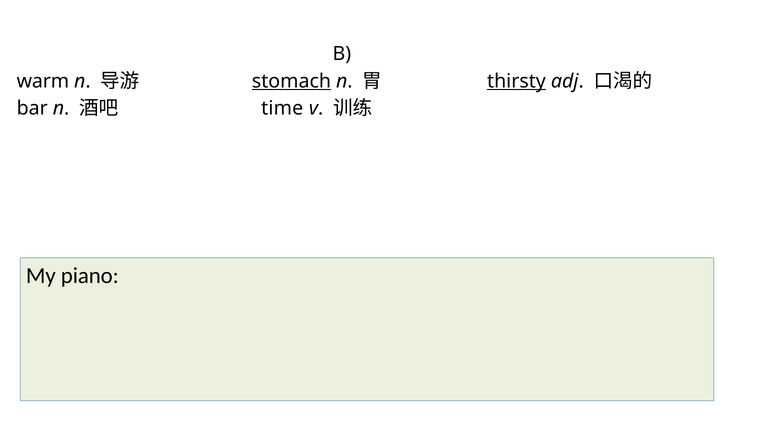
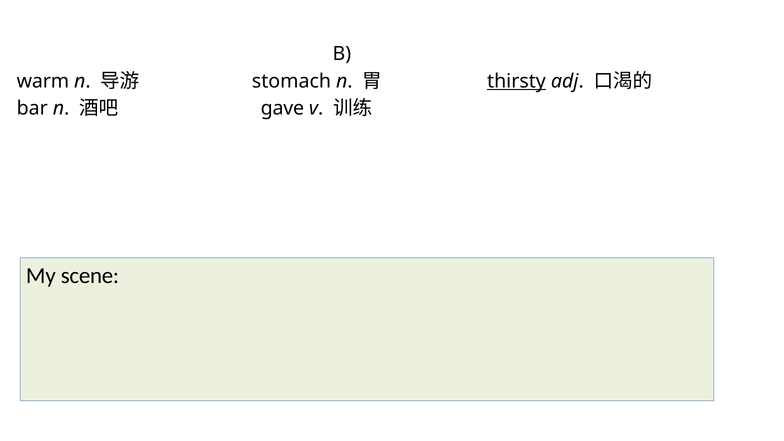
stomach underline: present -> none
time: time -> gave
piano: piano -> scene
